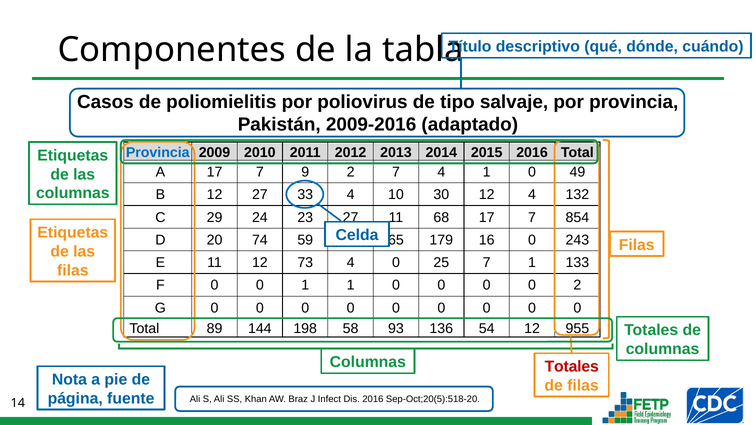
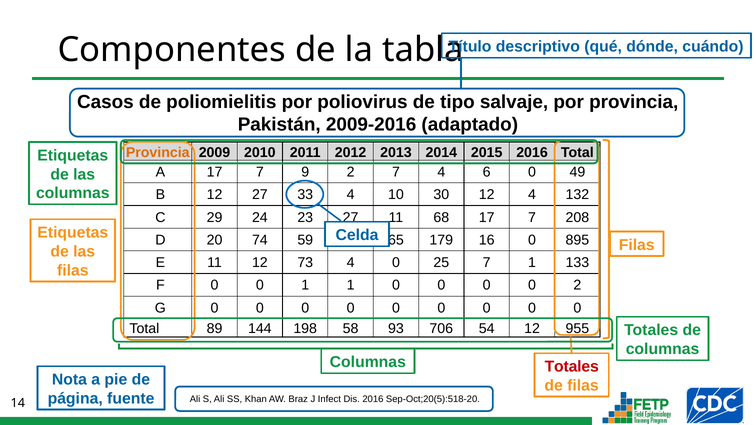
Provincia at (158, 153) colour: blue -> orange
4 1: 1 -> 6
854: 854 -> 208
243: 243 -> 895
136: 136 -> 706
